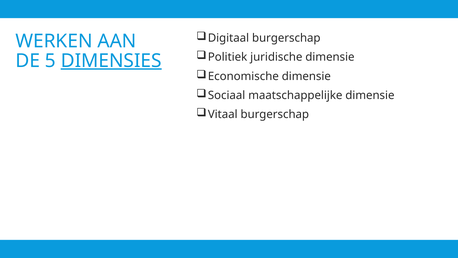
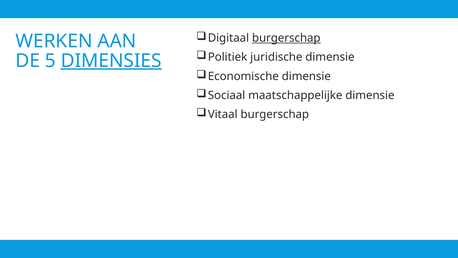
burgerschap at (286, 38) underline: none -> present
